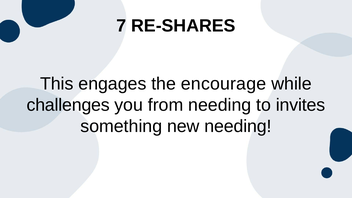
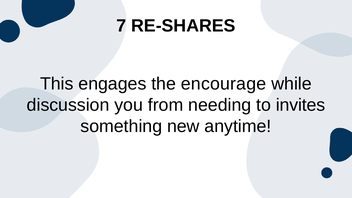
challenges: challenges -> discussion
new needing: needing -> anytime
